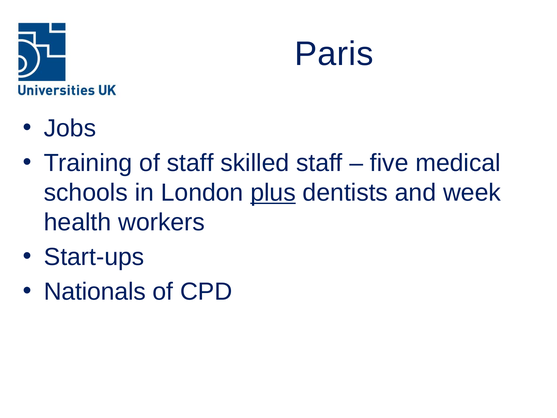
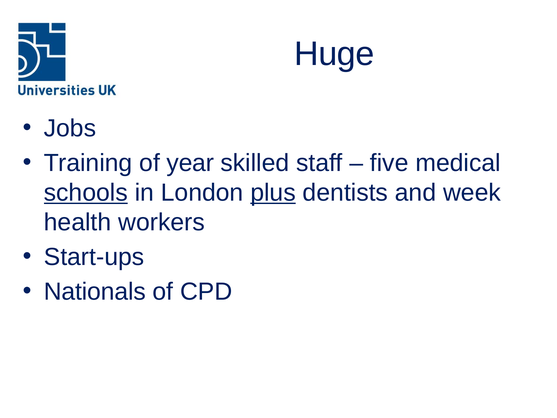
Paris: Paris -> Huge
of staff: staff -> year
schools underline: none -> present
